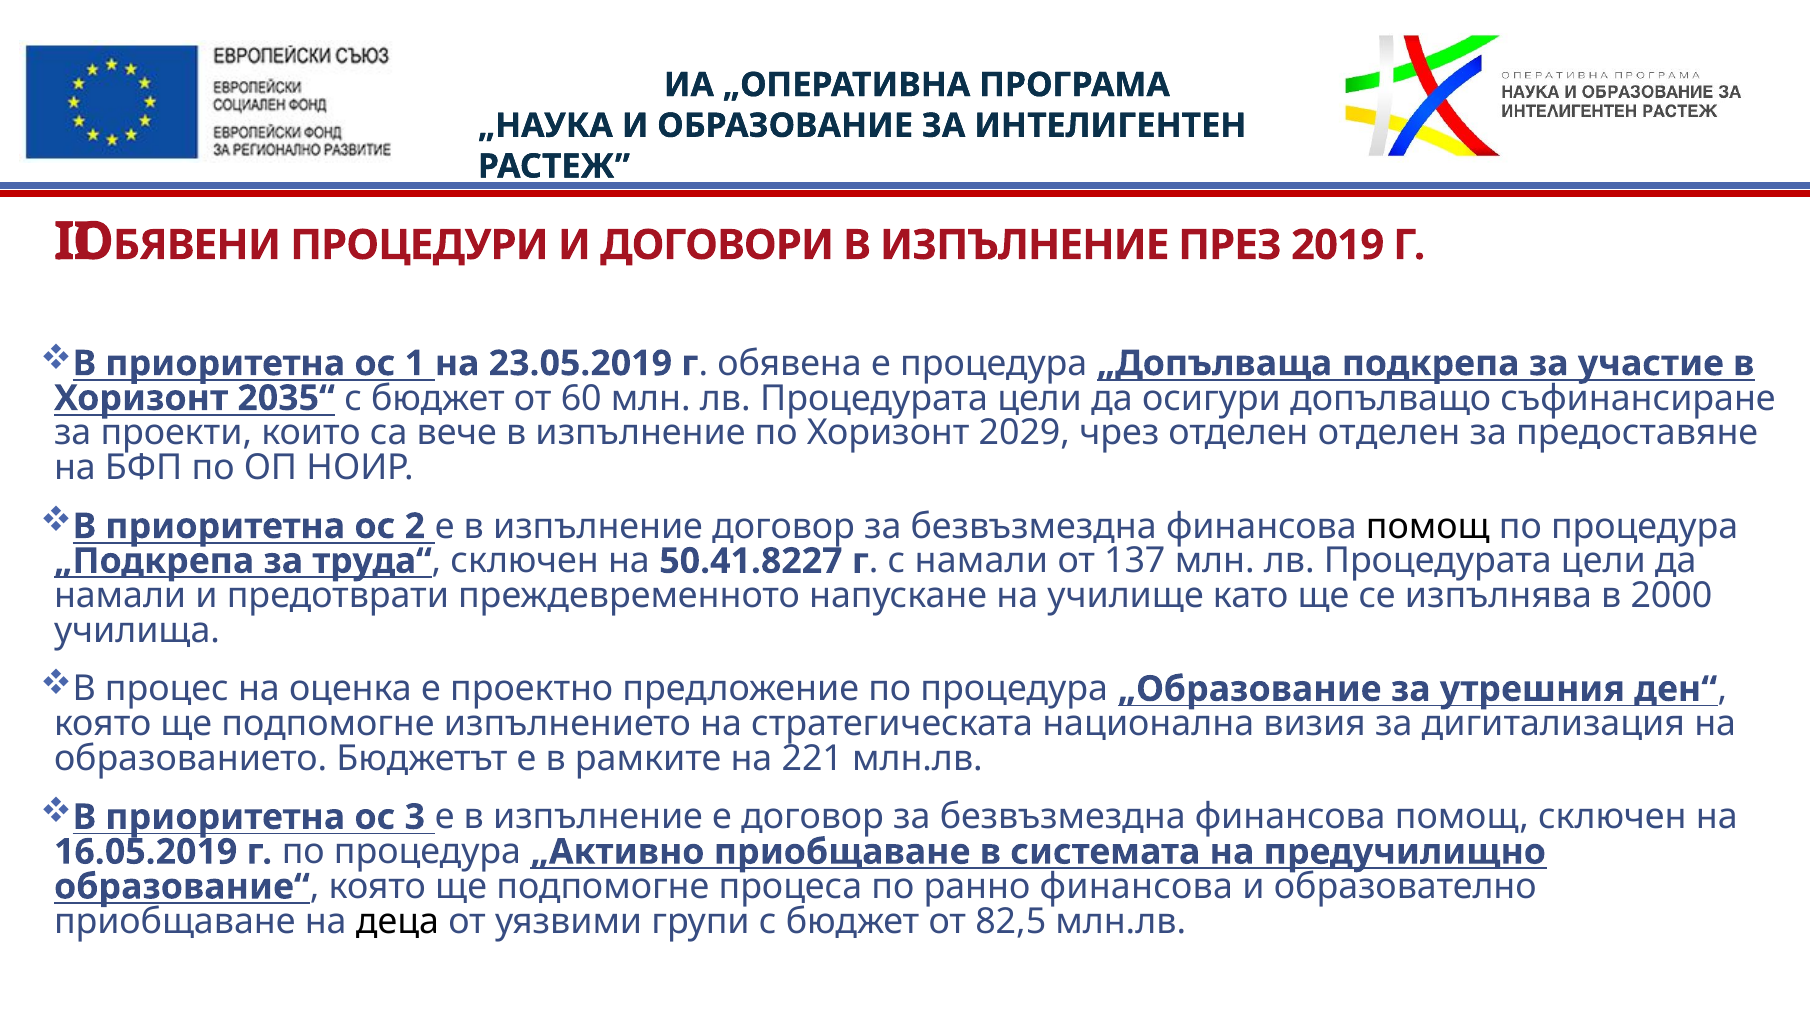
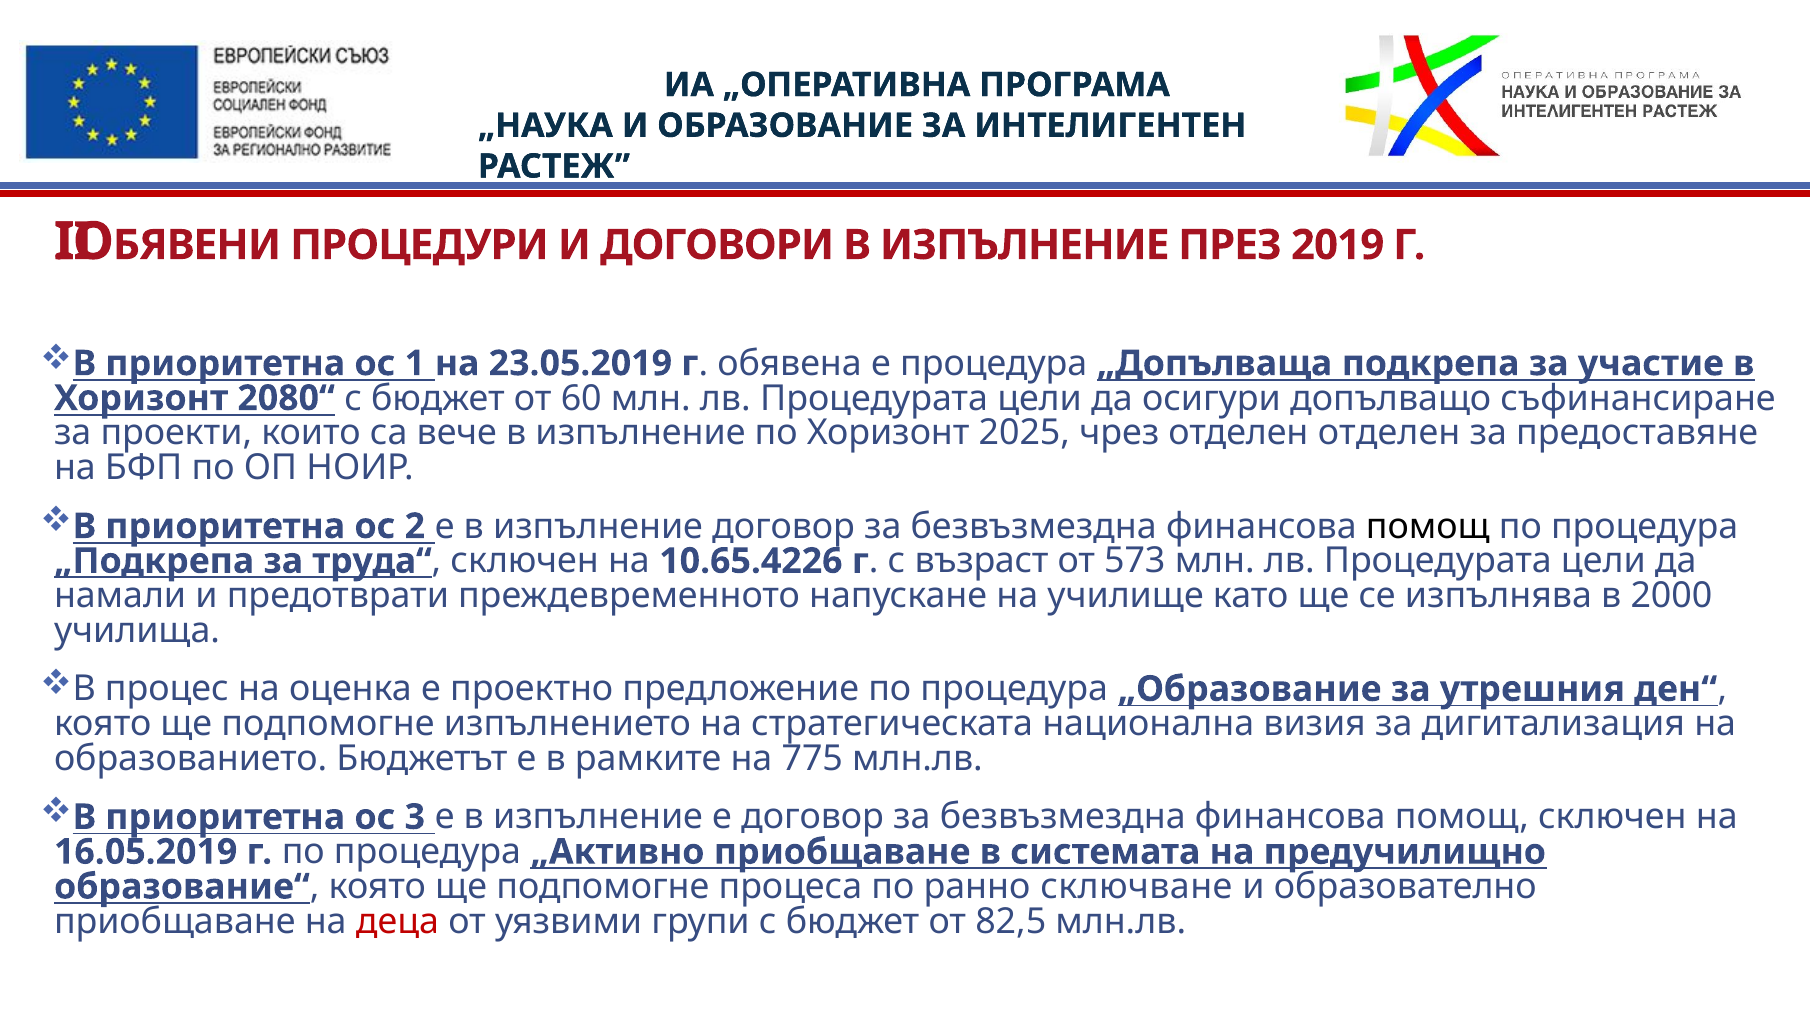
2035“: 2035“ -> 2080“
2029: 2029 -> 2025
50.41.8227: 50.41.8227 -> 10.65.4226
с намали: намали -> възраст
137: 137 -> 573
221: 221 -> 775
ранно финансова: финансова -> сключване
деца colour: black -> red
